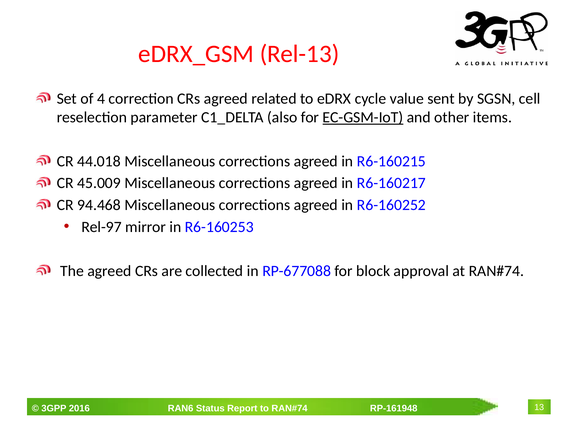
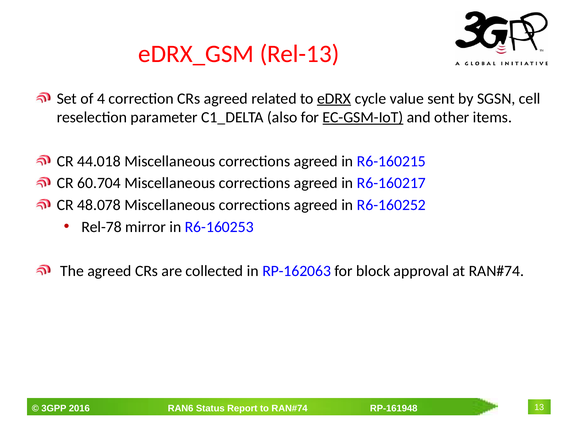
eDRX underline: none -> present
45.009: 45.009 -> 60.704
94.468: 94.468 -> 48.078
Rel-97: Rel-97 -> Rel-78
RP-677088: RP-677088 -> RP-162063
